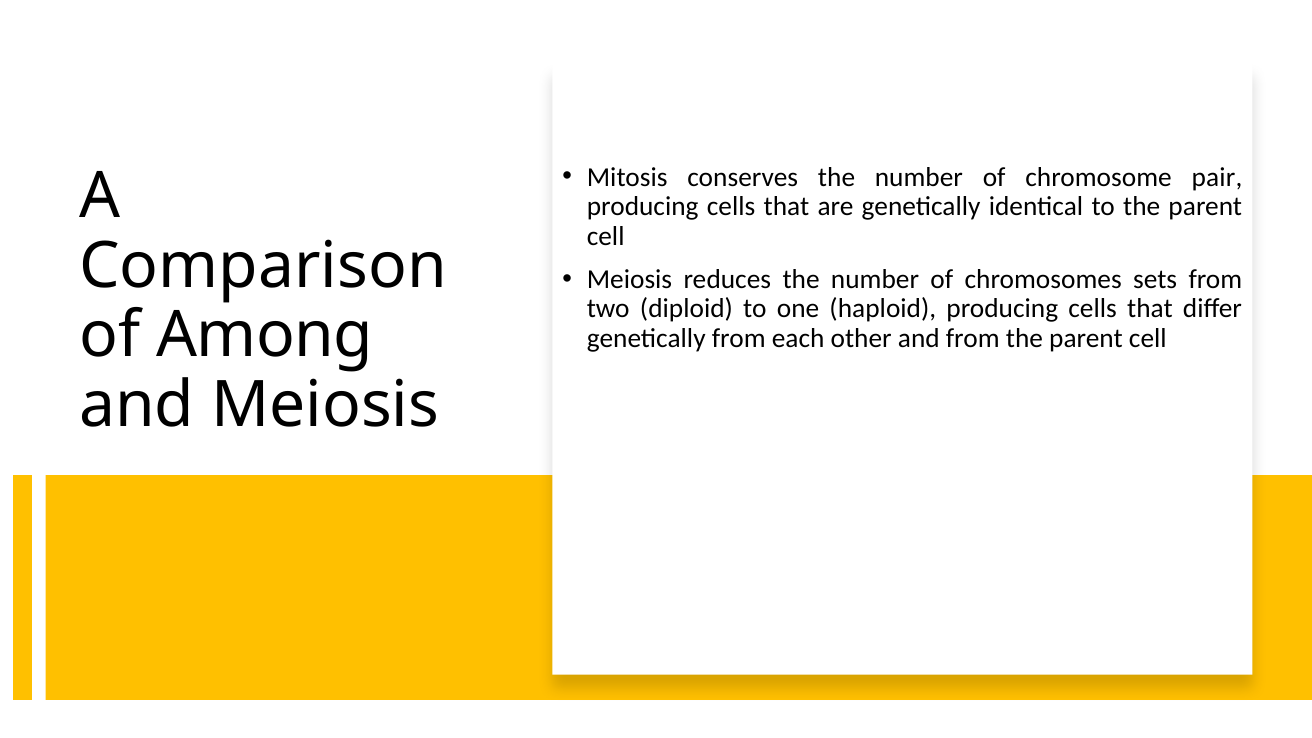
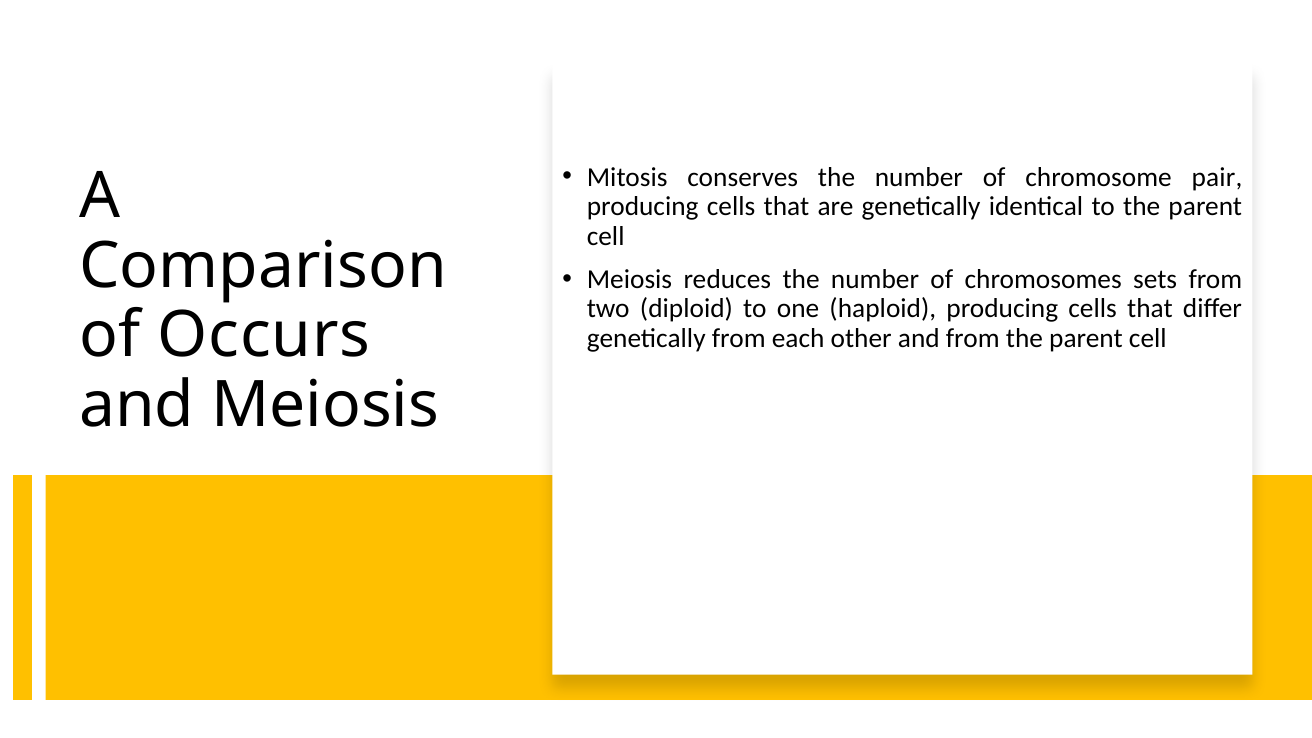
Among: Among -> Occurs
